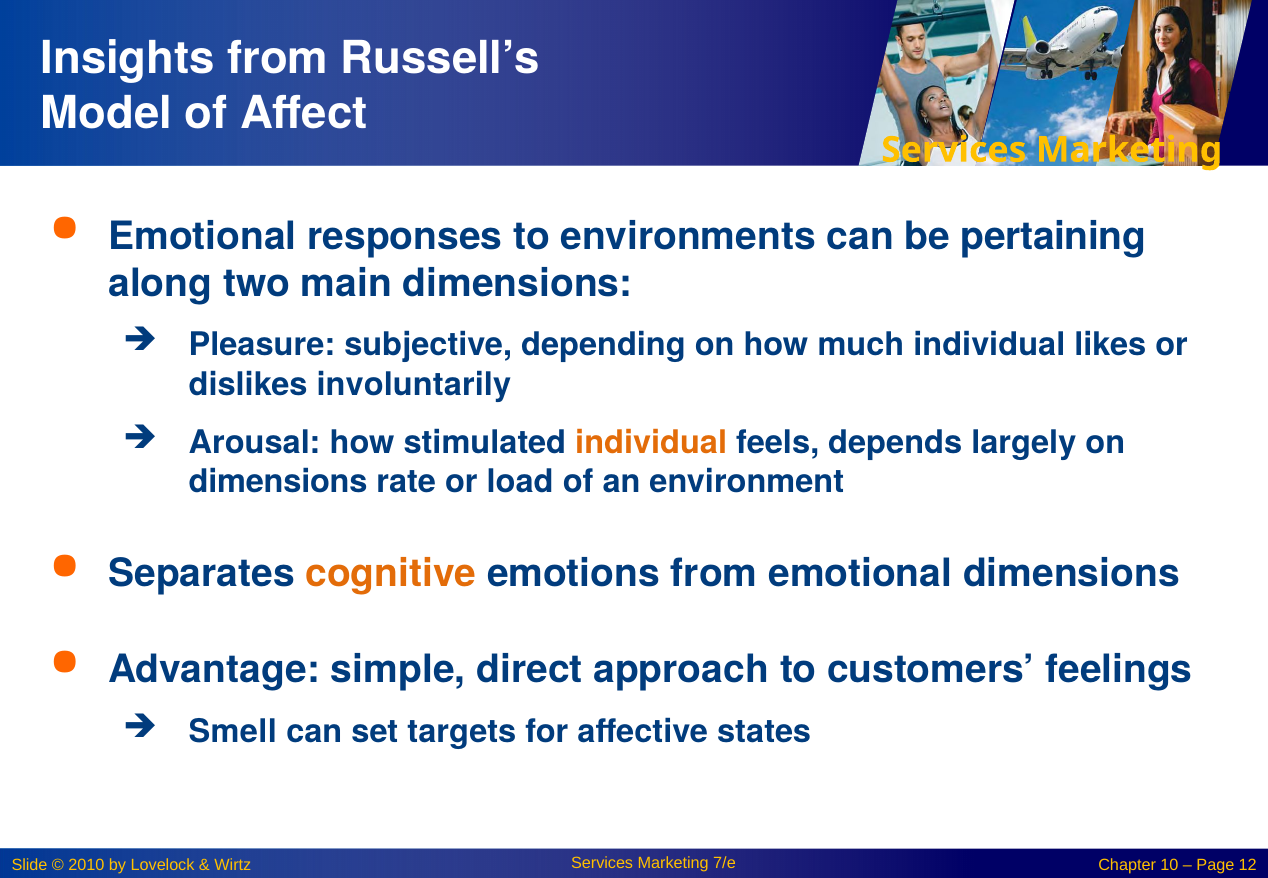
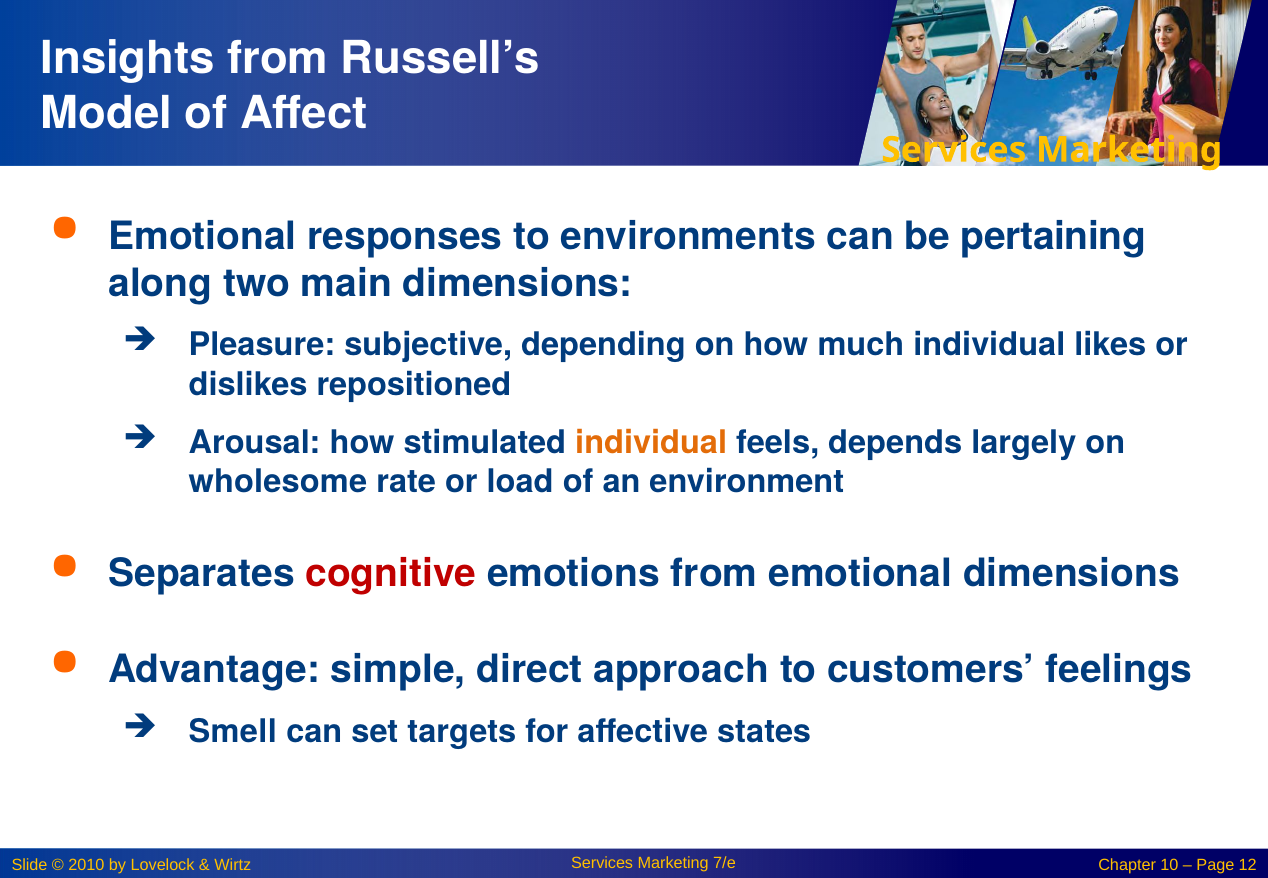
involuntarily: involuntarily -> repositioned
dimensions at (278, 482): dimensions -> wholesome
cognitive colour: orange -> red
